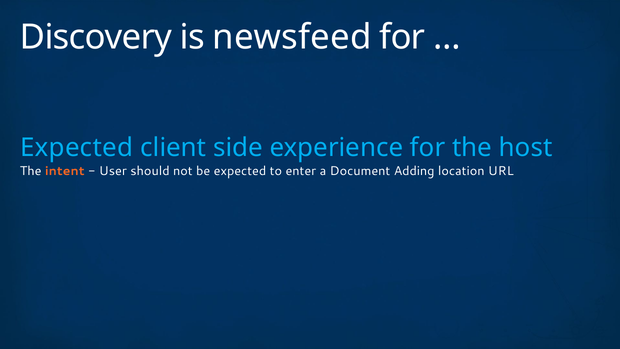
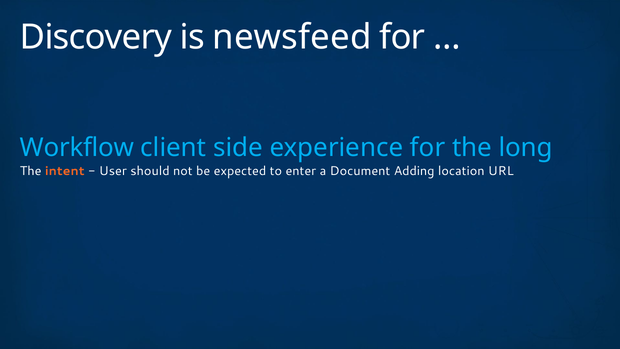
Expected at (77, 148): Expected -> Workflow
host: host -> long
